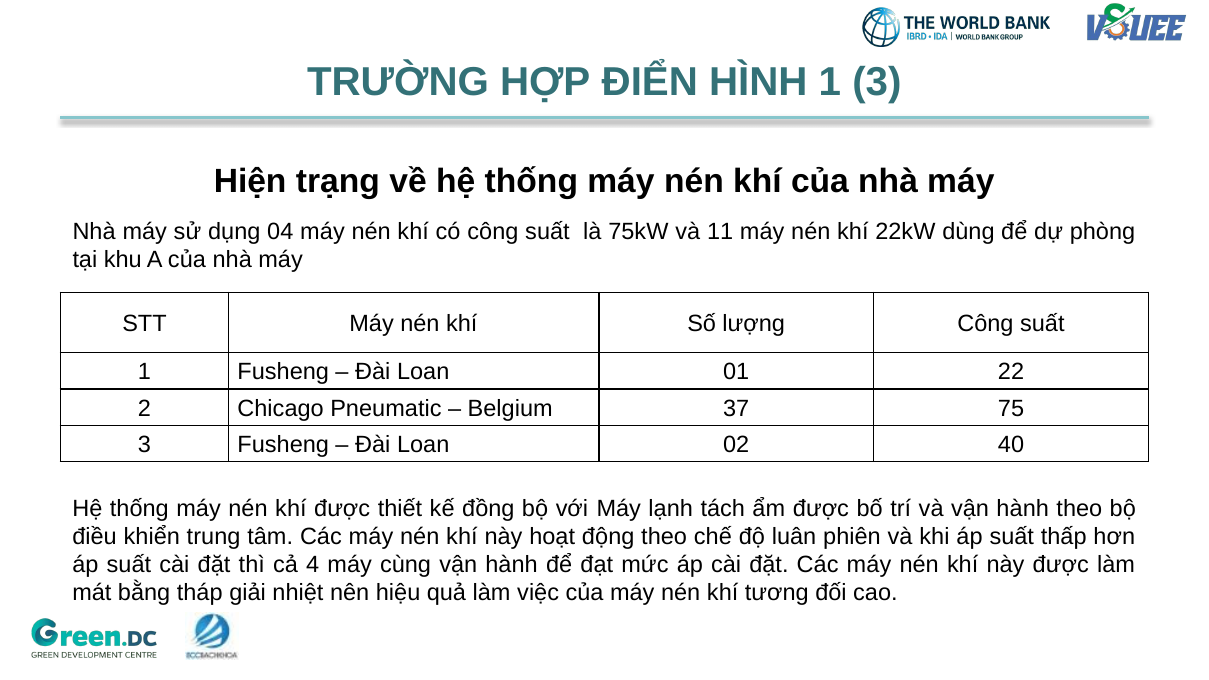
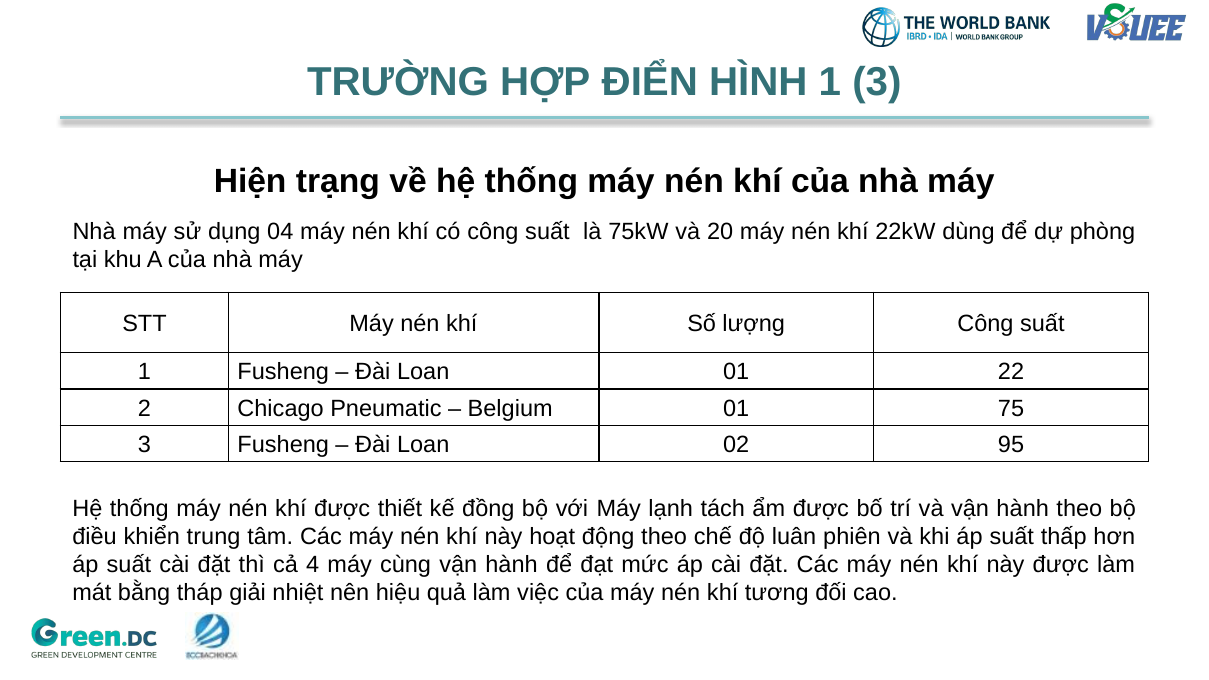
11: 11 -> 20
Belgium 37: 37 -> 01
40: 40 -> 95
